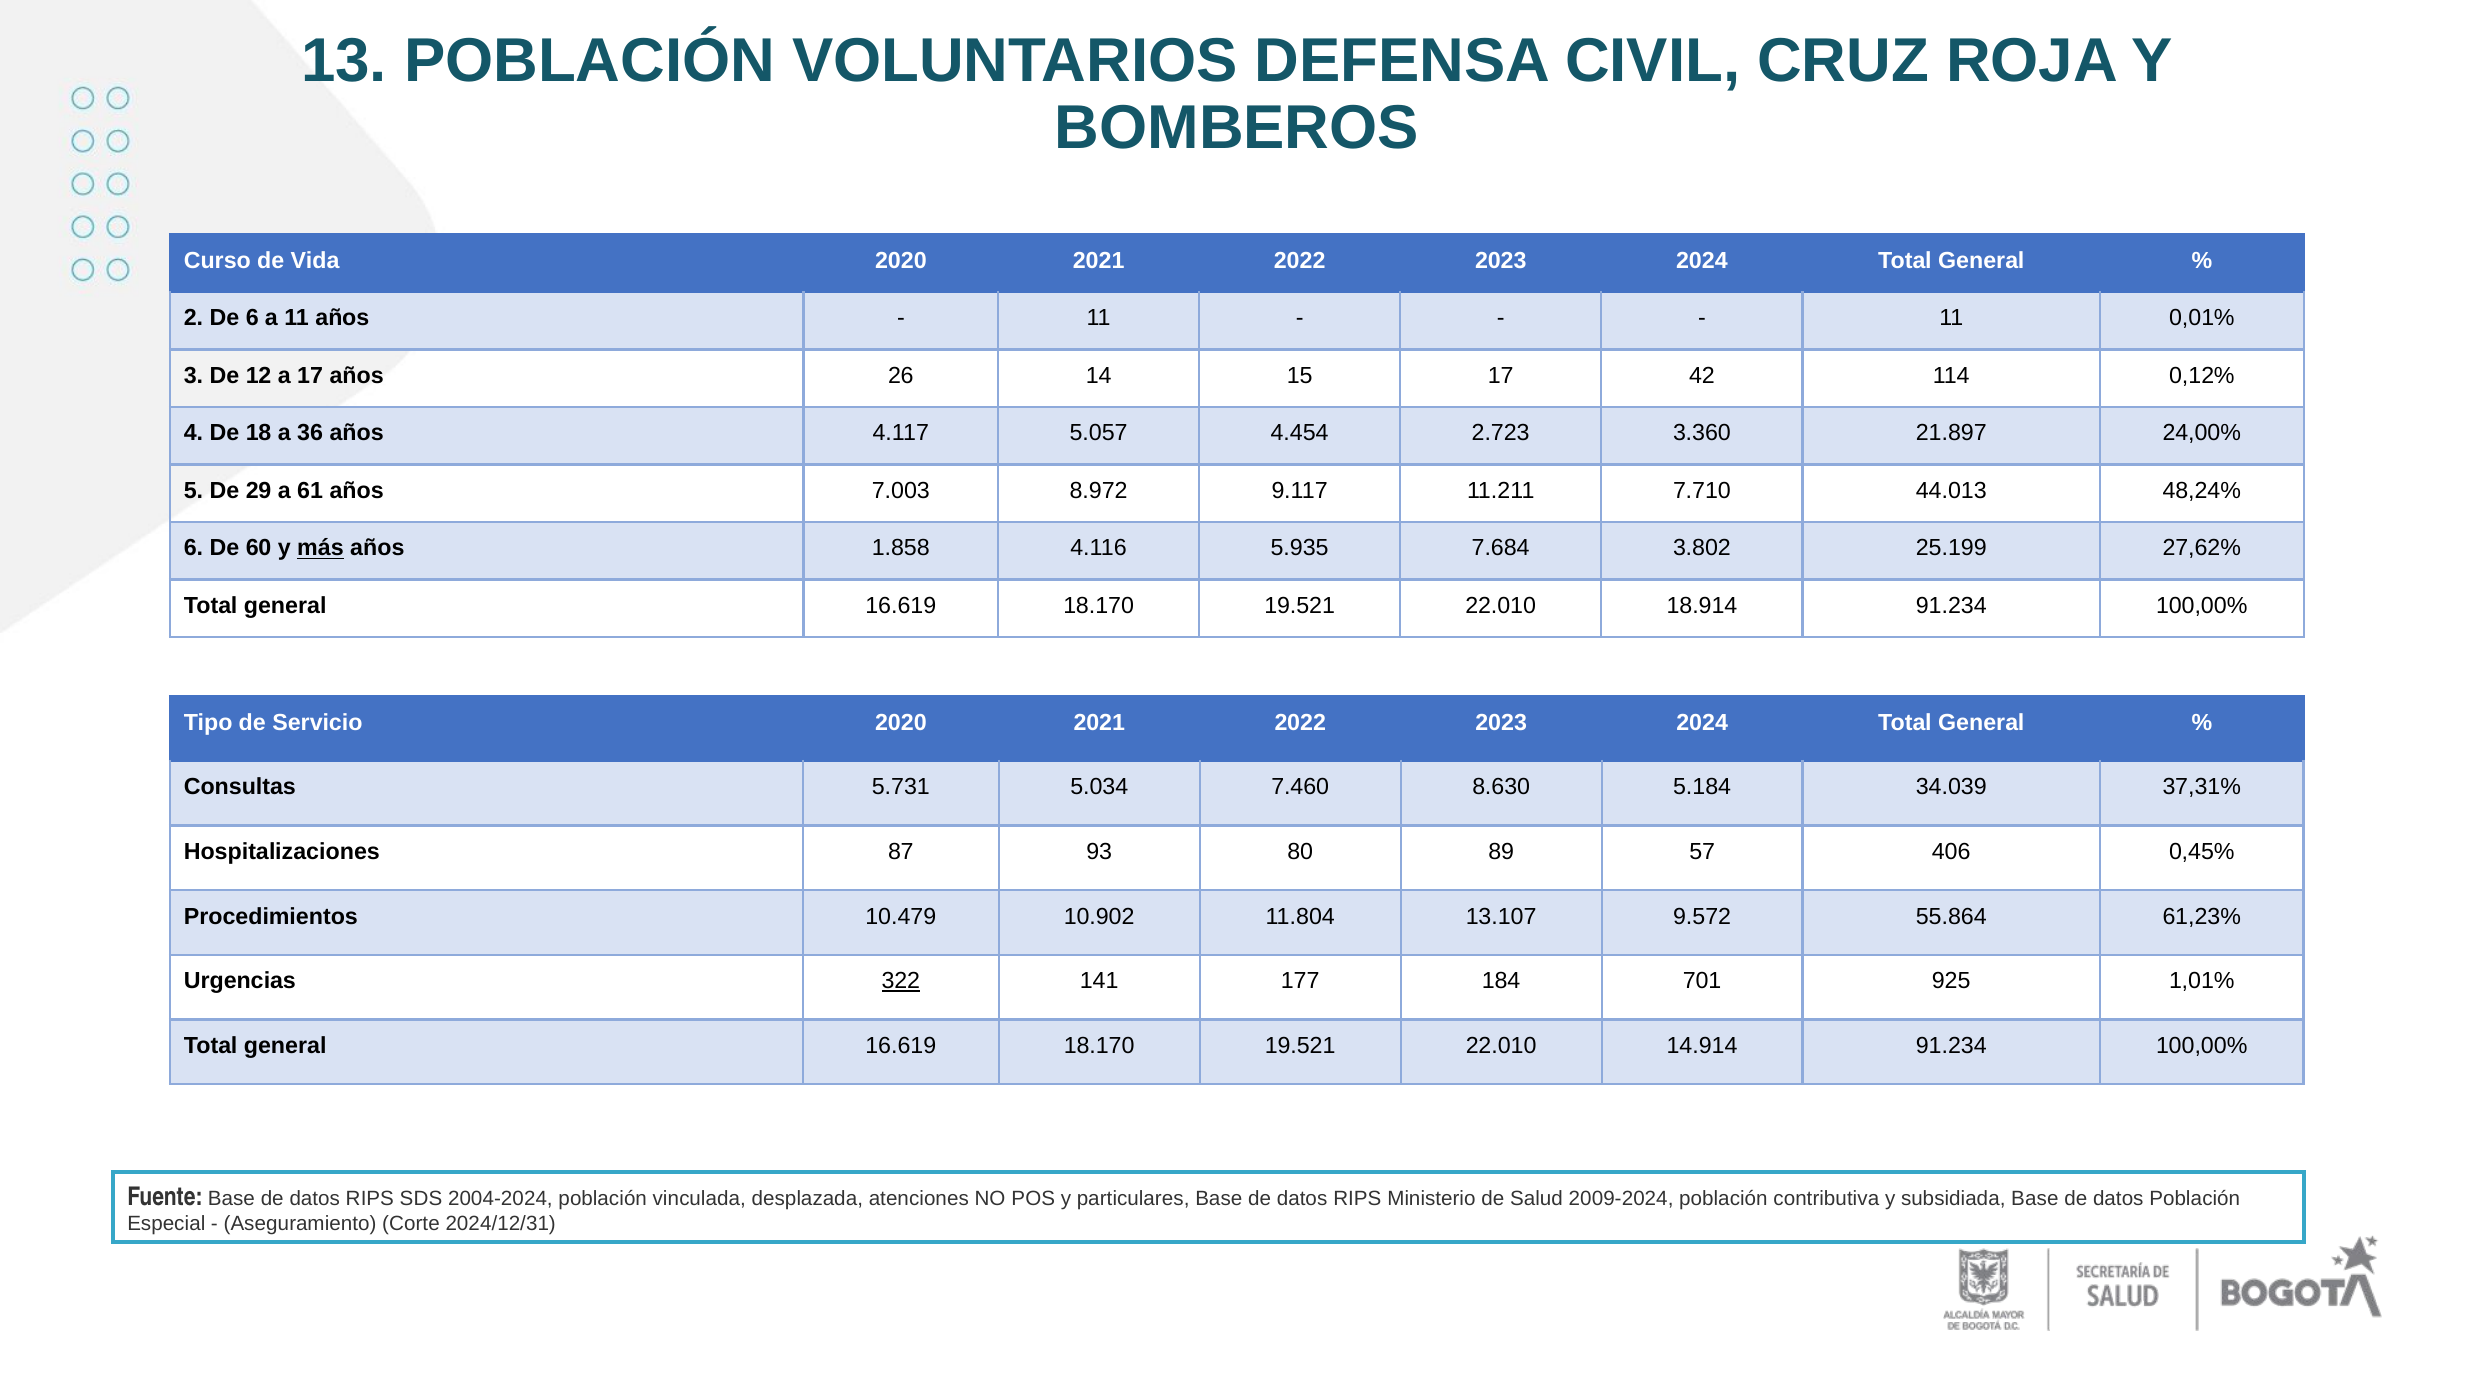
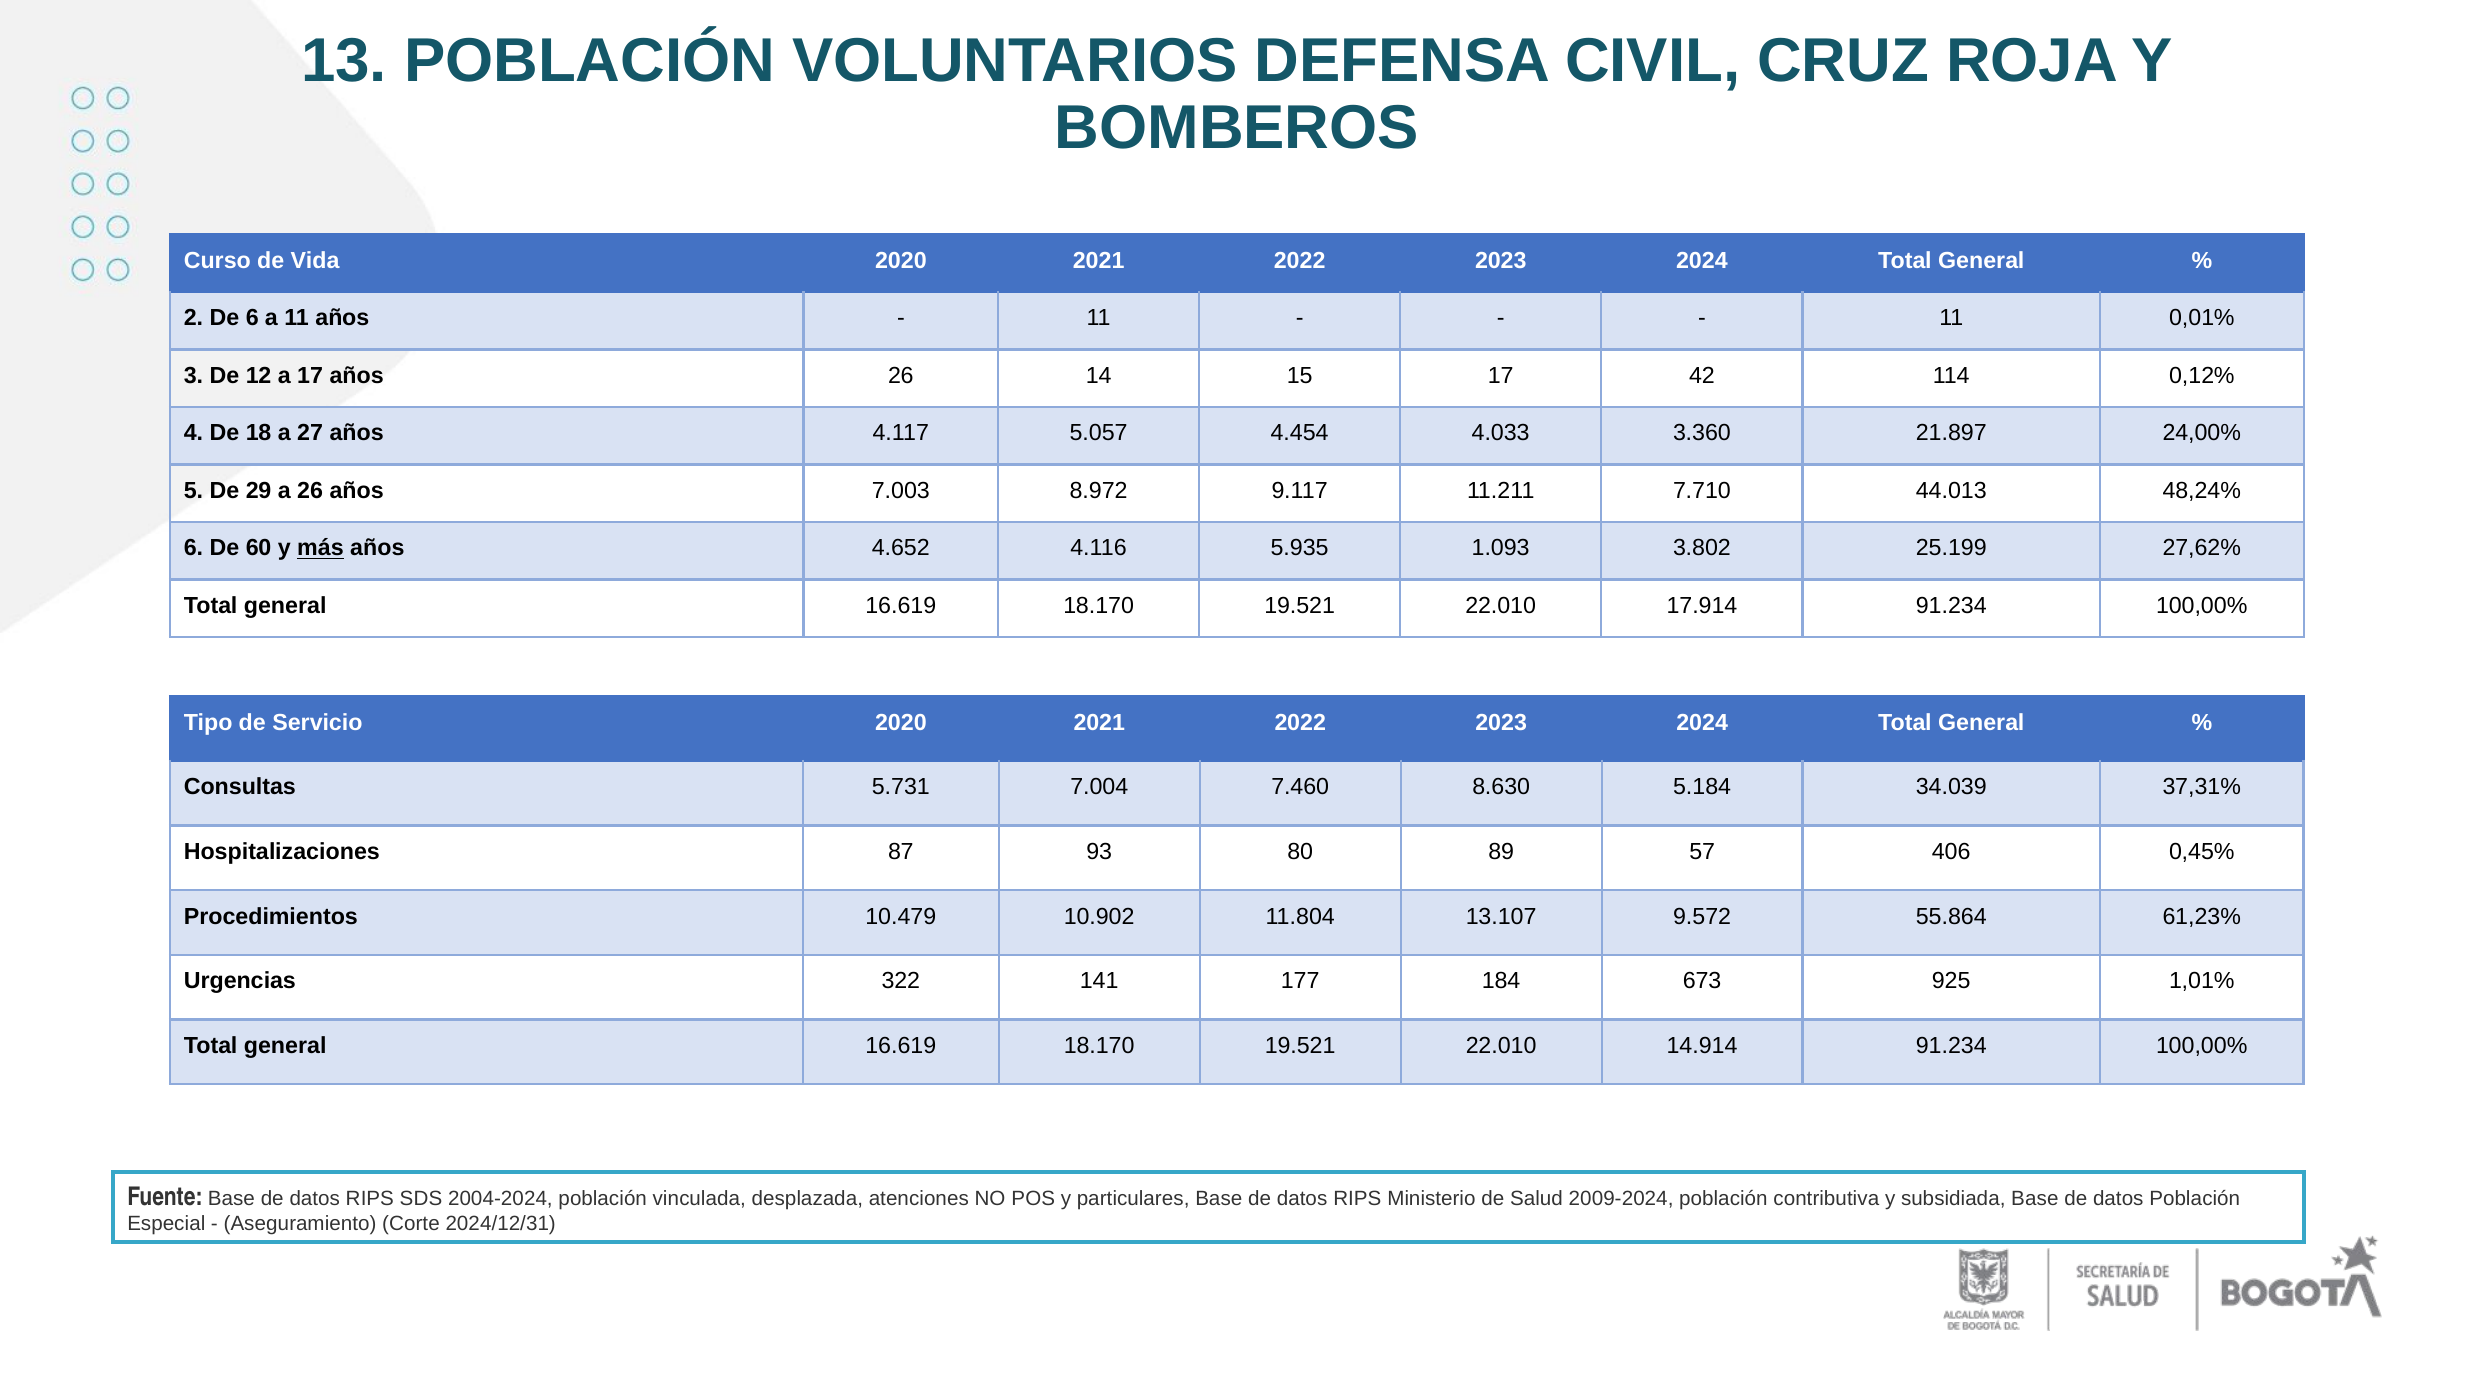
36: 36 -> 27
2.723: 2.723 -> 4.033
a 61: 61 -> 26
1.858: 1.858 -> 4.652
7.684: 7.684 -> 1.093
18.914: 18.914 -> 17.914
5.034: 5.034 -> 7.004
322 underline: present -> none
701: 701 -> 673
